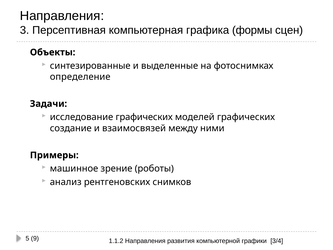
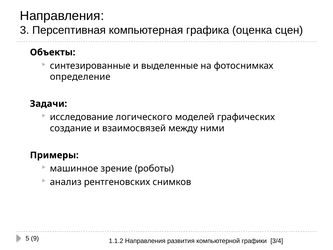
формы: формы -> оценка
исследование графических: графических -> логического
